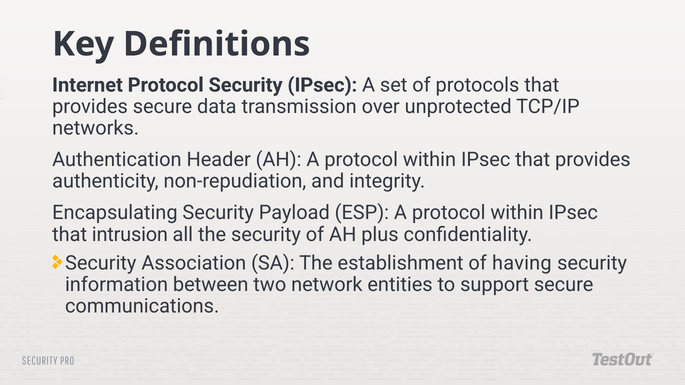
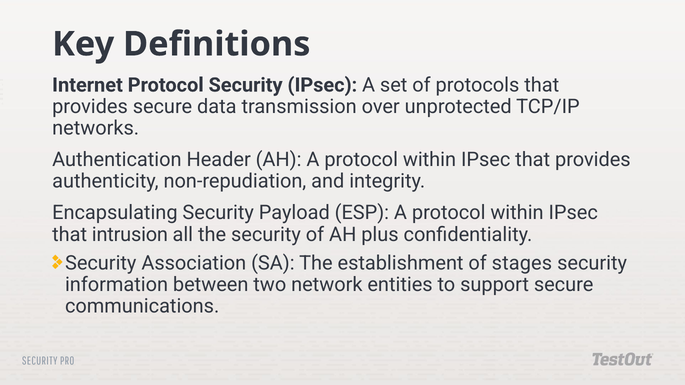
having: having -> stages
